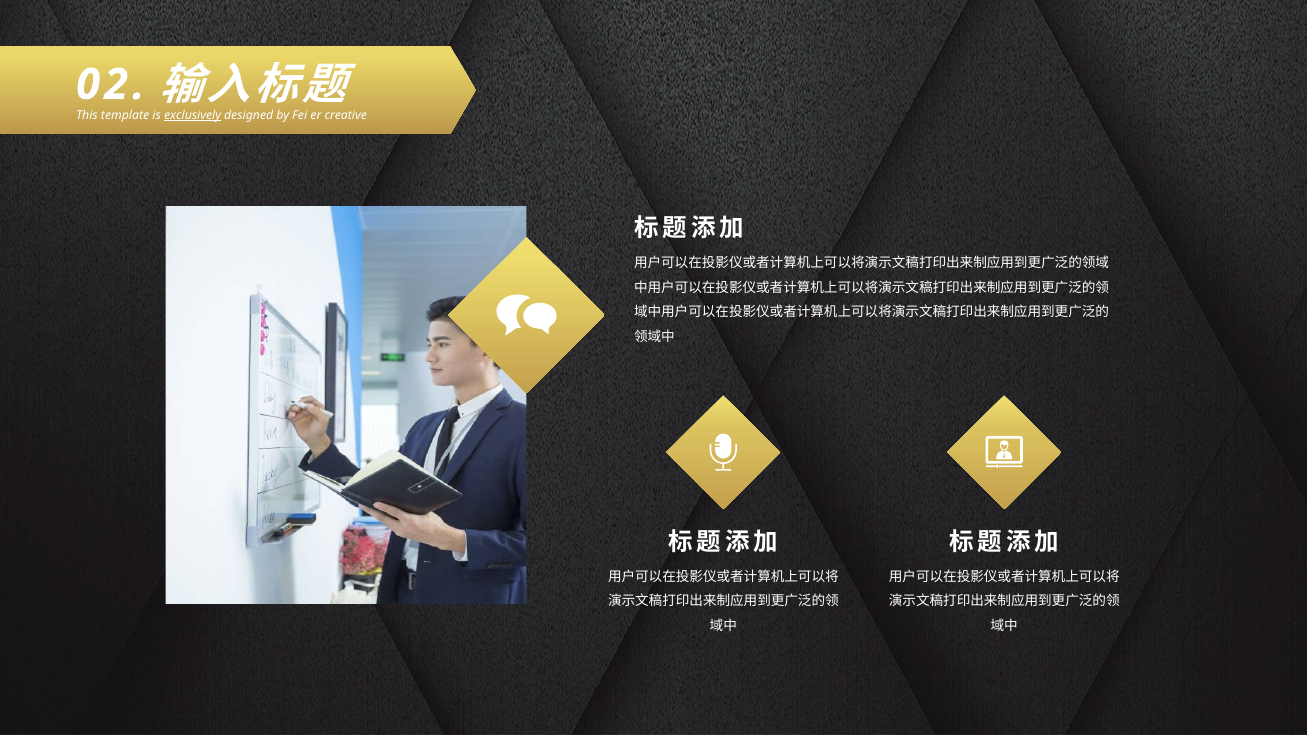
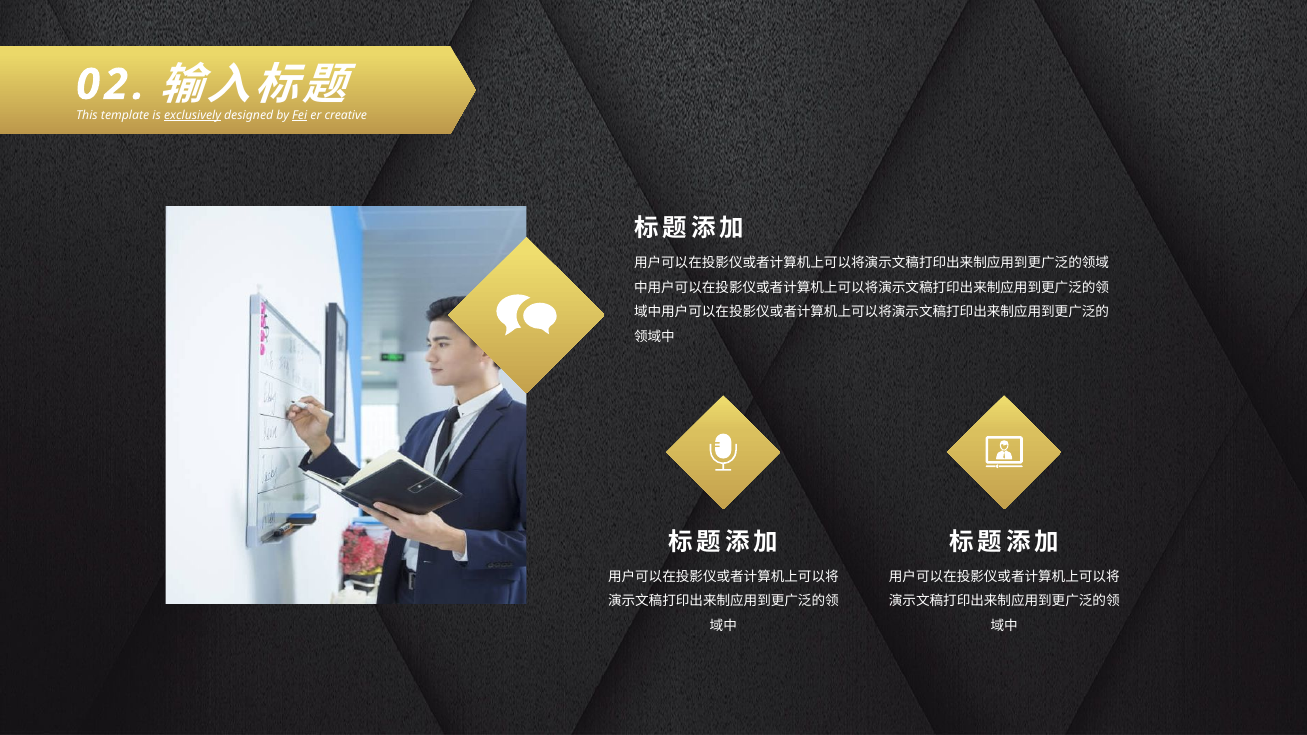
Fei underline: none -> present
